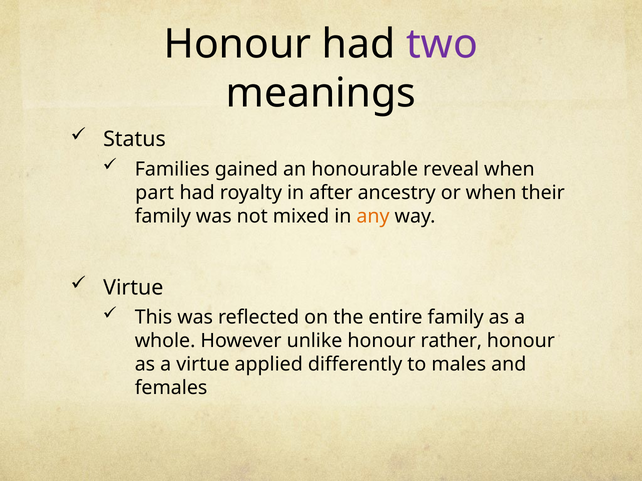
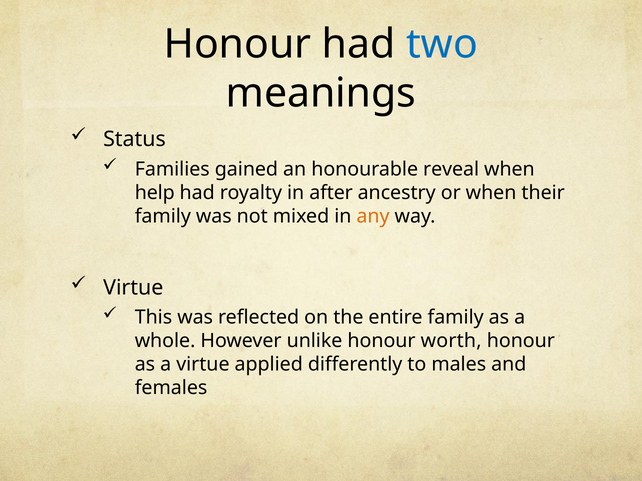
two colour: purple -> blue
part: part -> help
rather: rather -> worth
